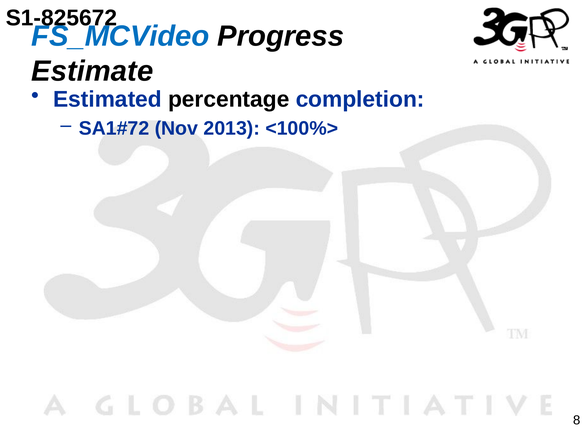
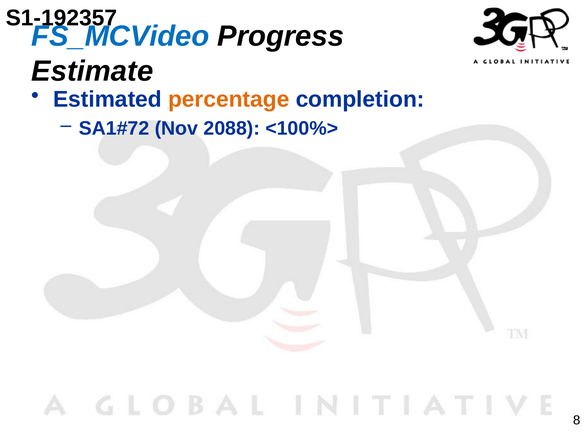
S1-825672: S1-825672 -> S1-192357
percentage colour: black -> orange
2013: 2013 -> 2088
